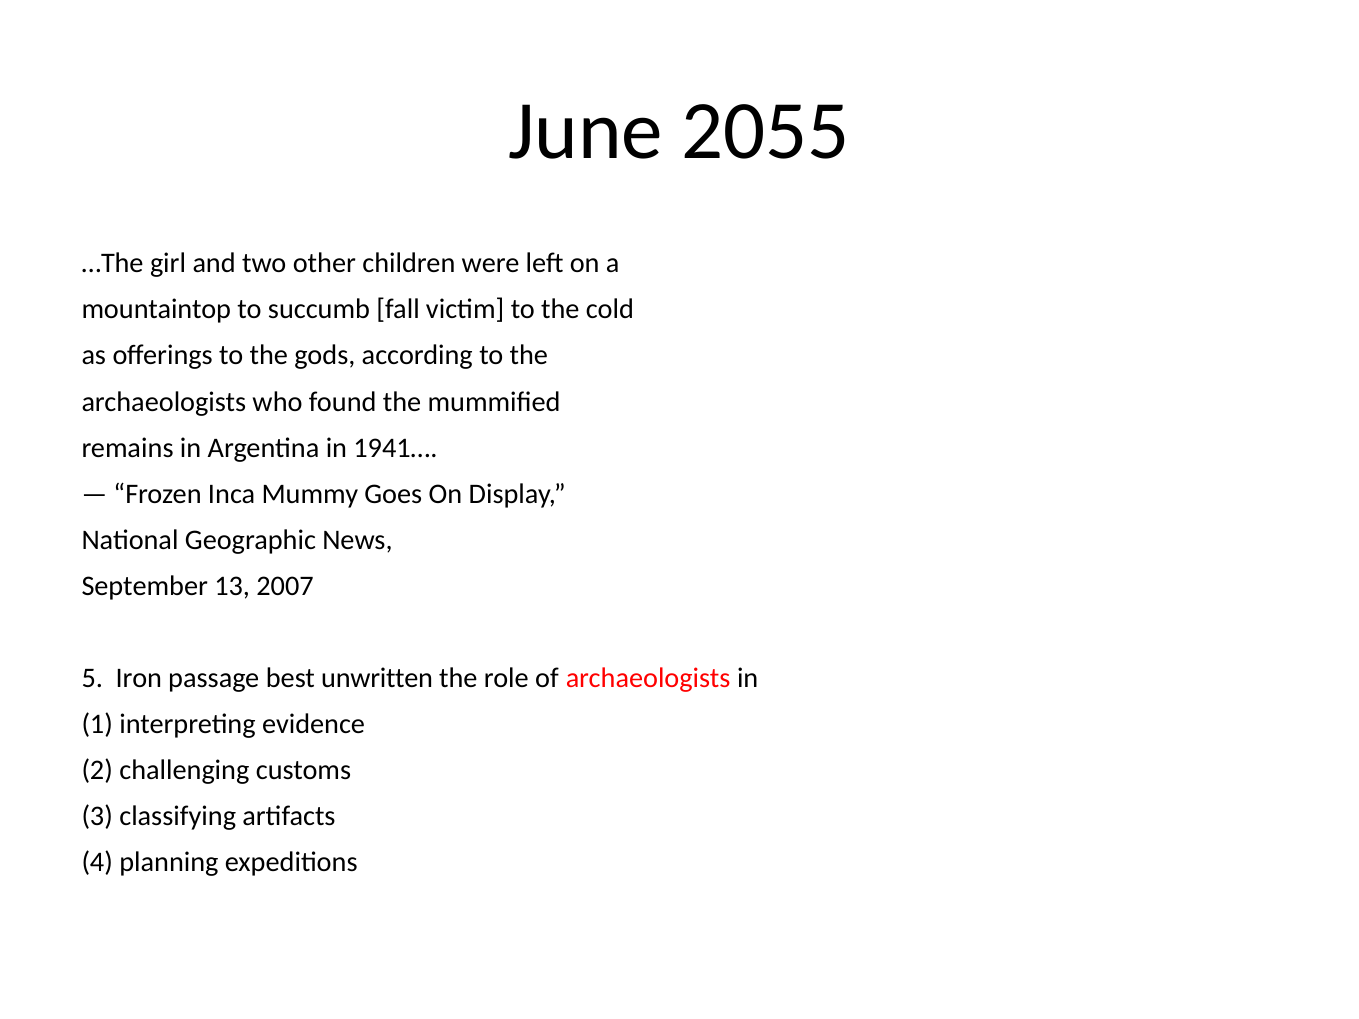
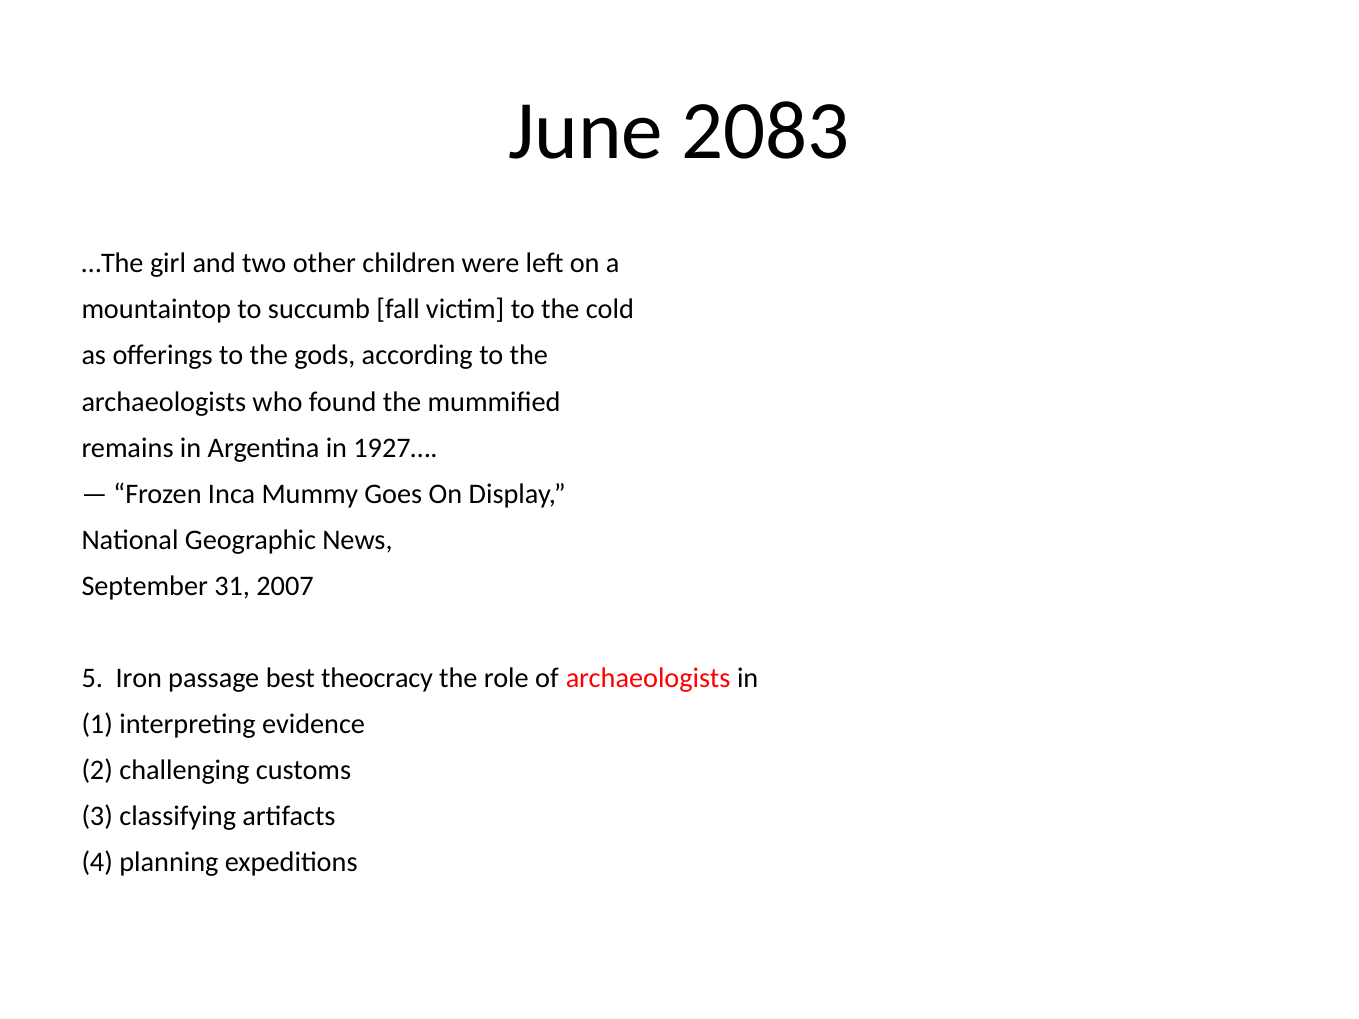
2055: 2055 -> 2083
1941…: 1941… -> 1927…
13: 13 -> 31
unwritten: unwritten -> theocracy
